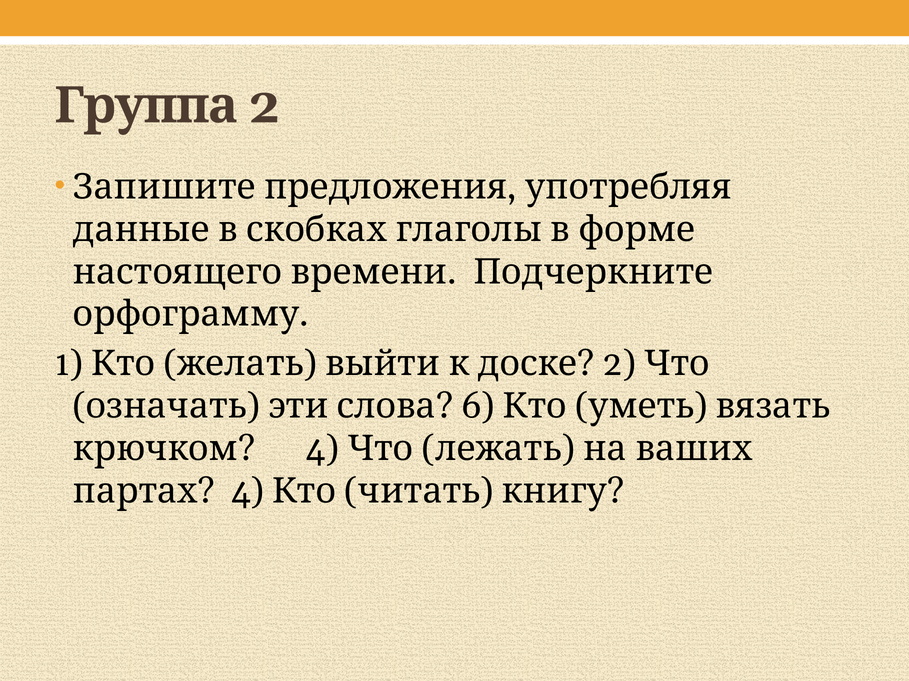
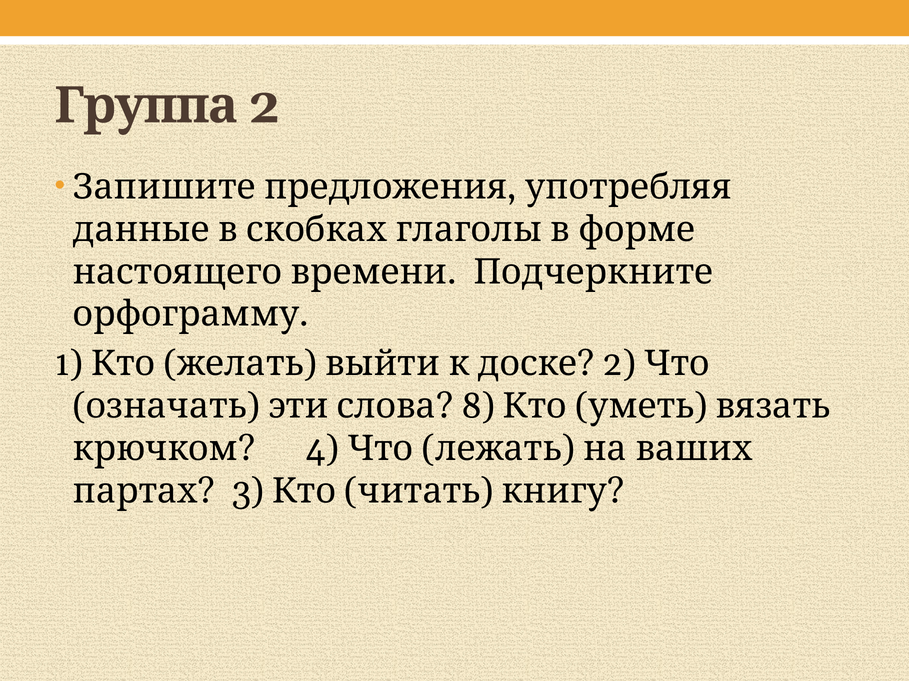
6: 6 -> 8
4 at (248, 492): 4 -> 3
